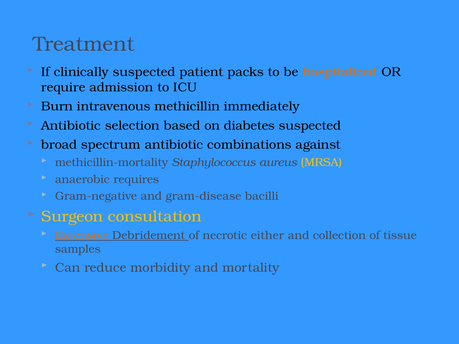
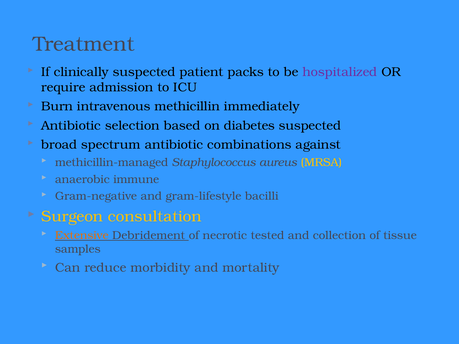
hospitalized colour: orange -> purple
methicillin-mortality: methicillin-mortality -> methicillin-managed
requires: requires -> immune
gram-disease: gram-disease -> gram-lifestyle
either: either -> tested
